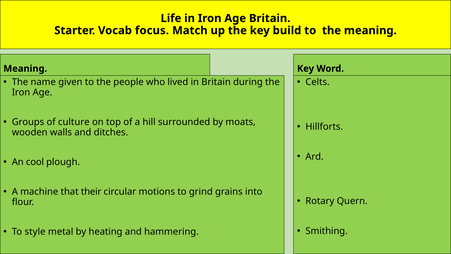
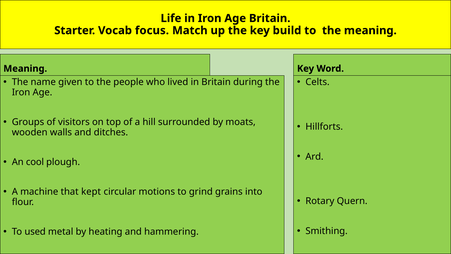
culture: culture -> visitors
their: their -> kept
style: style -> used
